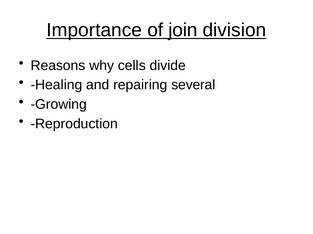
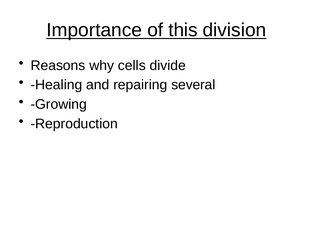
join: join -> this
